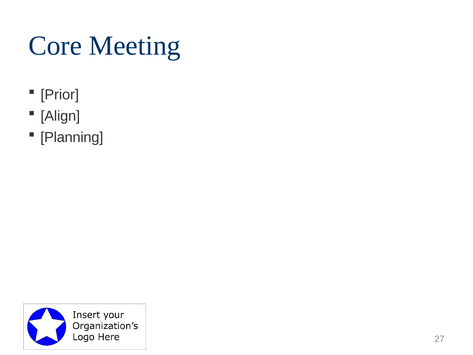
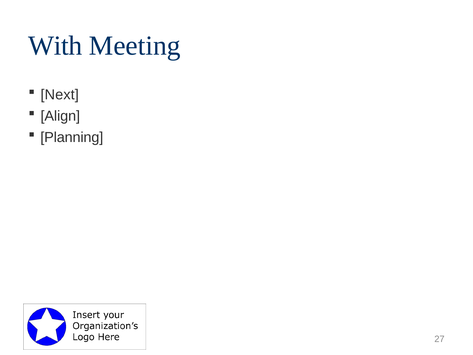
Core: Core -> With
Prior: Prior -> Next
